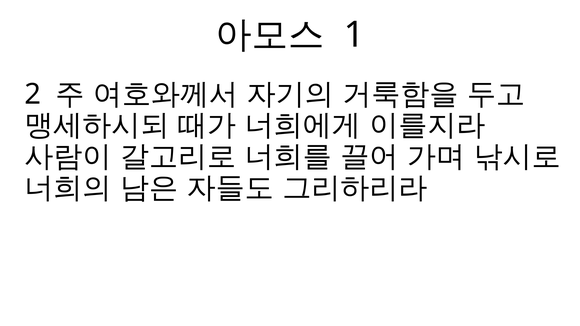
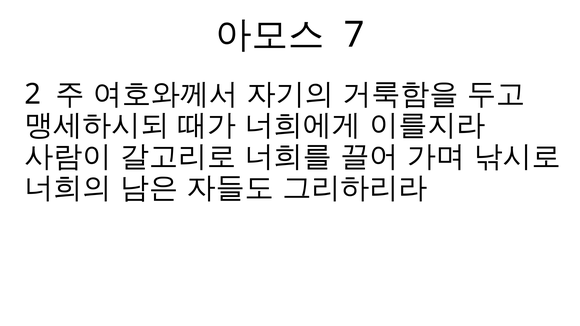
1: 1 -> 7
